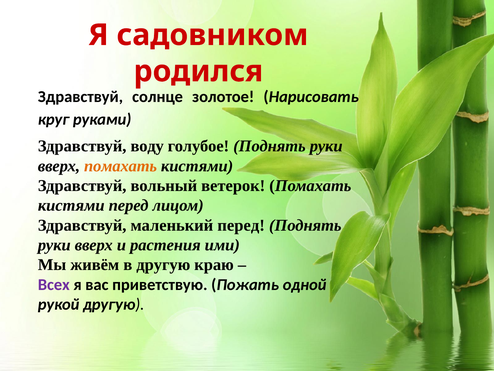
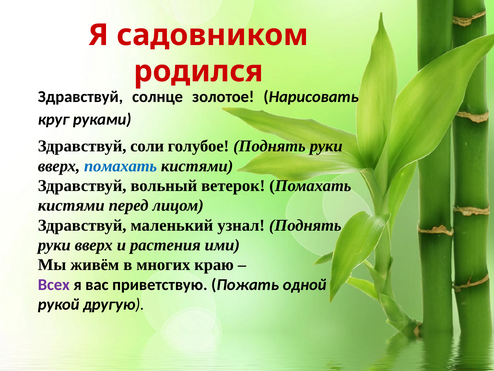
воду: воду -> соли
помахать at (121, 166) colour: orange -> blue
маленький перед: перед -> узнал
в другую: другую -> многих
